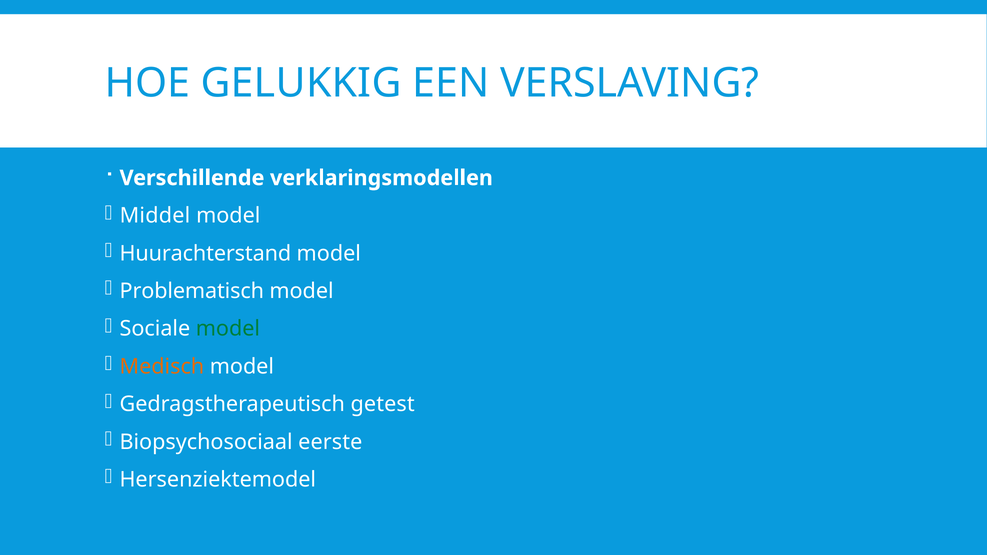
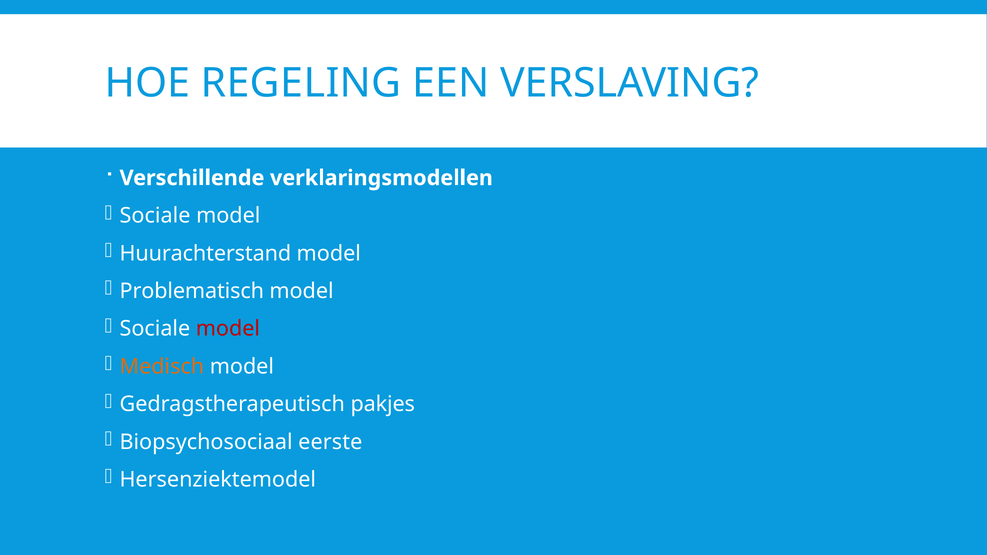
GELUKKIG: GELUKKIG -> REGELING
Middel at (155, 216): Middel -> Sociale
model at (228, 329) colour: green -> red
getest: getest -> pakjes
